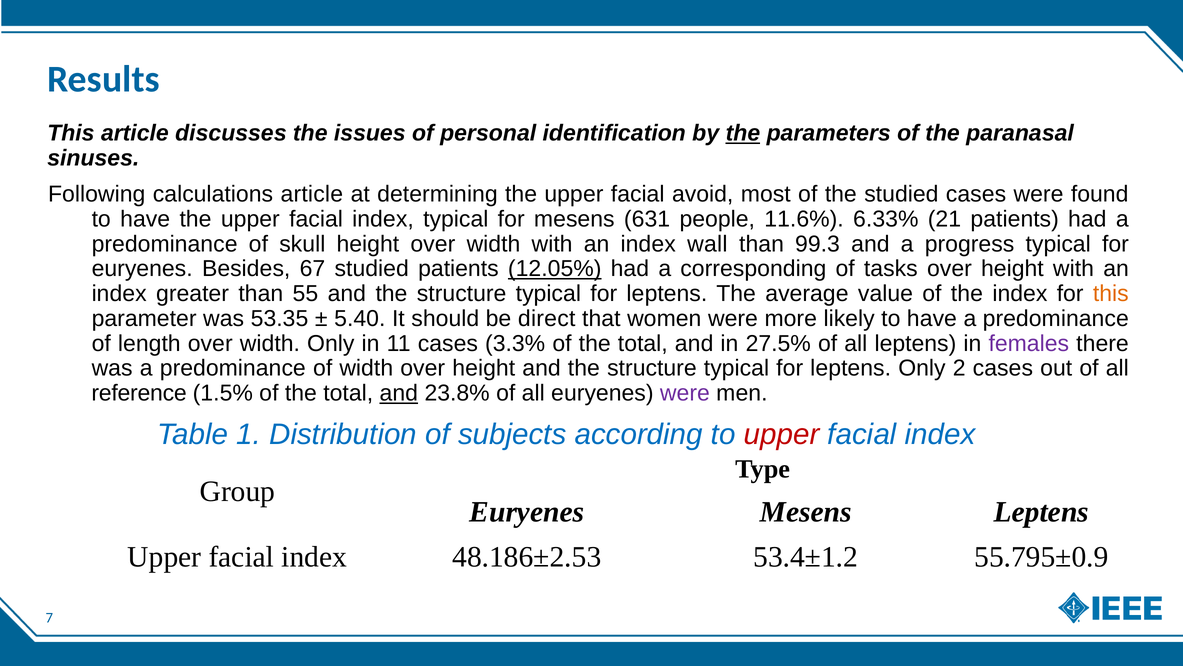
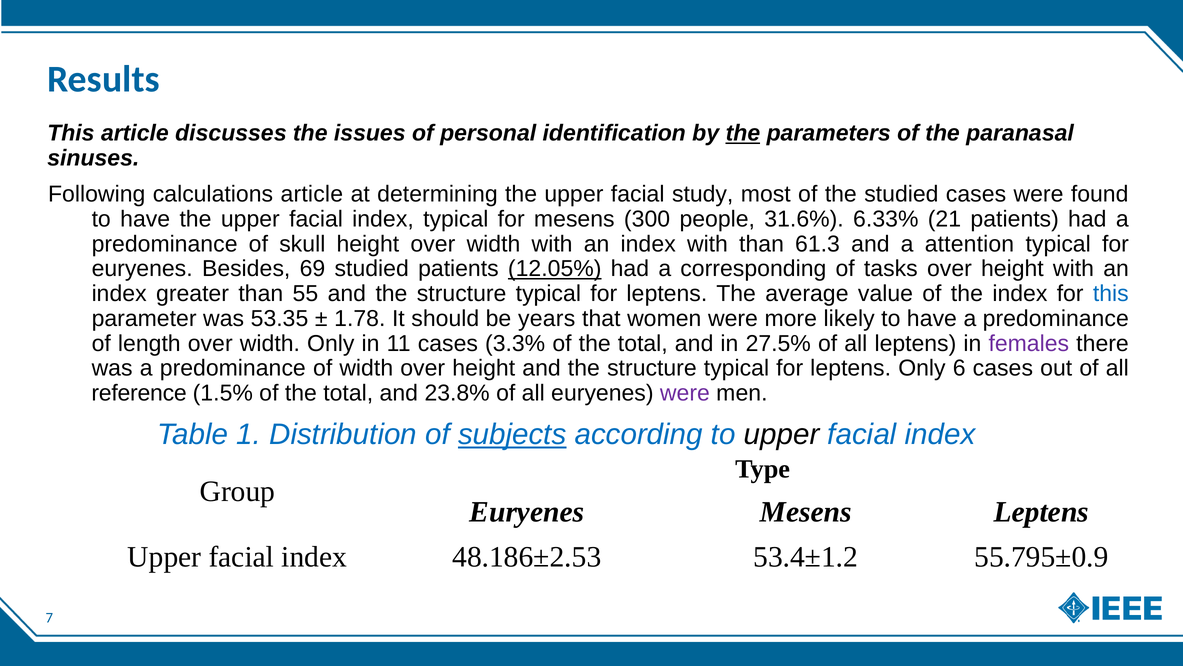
avoid: avoid -> study
631: 631 -> 300
11.6%: 11.6% -> 31.6%
index wall: wall -> with
99.3: 99.3 -> 61.3
progress: progress -> attention
67: 67 -> 69
this at (1111, 293) colour: orange -> blue
5.40: 5.40 -> 1.78
direct: direct -> years
2: 2 -> 6
and at (399, 393) underline: present -> none
subjects underline: none -> present
upper at (782, 434) colour: red -> black
